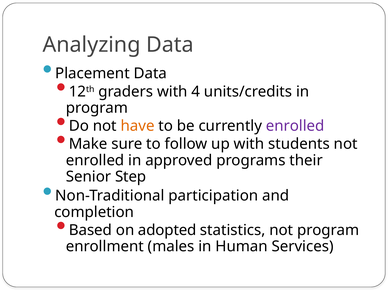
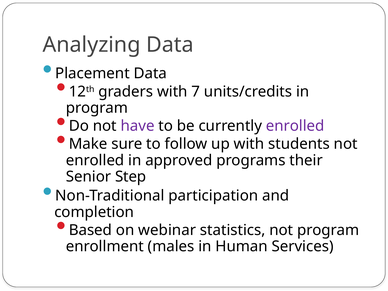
4: 4 -> 7
have colour: orange -> purple
adopted: adopted -> webinar
